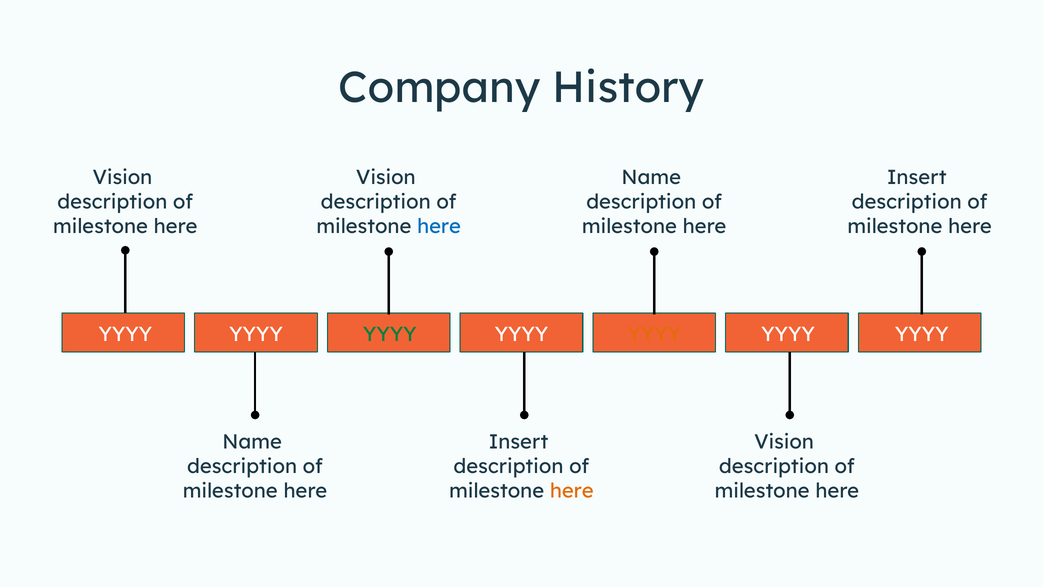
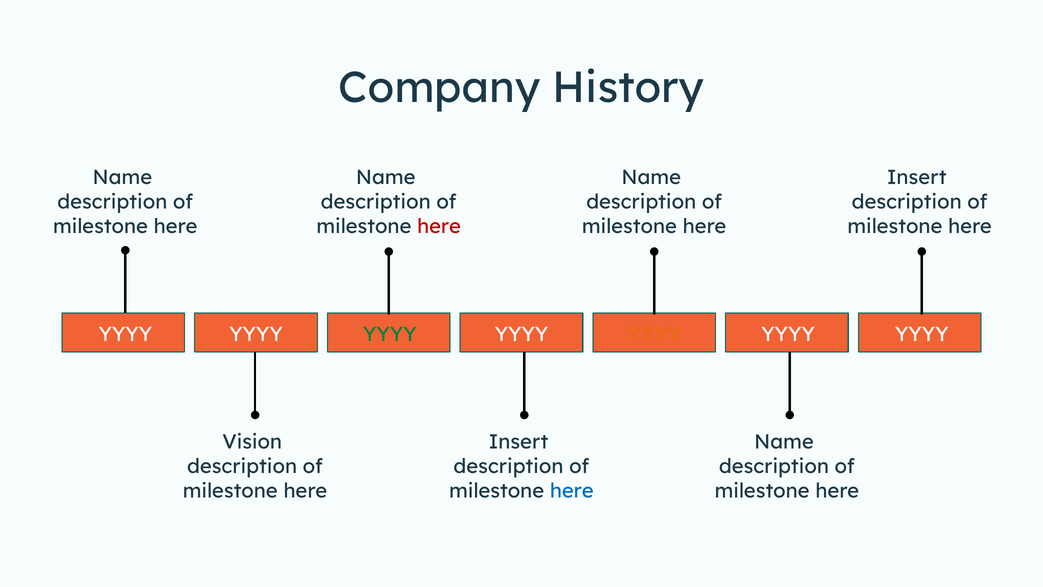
Vision at (122, 178): Vision -> Name
Vision at (386, 178): Vision -> Name
here at (439, 226) colour: blue -> red
Name at (252, 442): Name -> Vision
Vision at (784, 442): Vision -> Name
here at (572, 491) colour: orange -> blue
